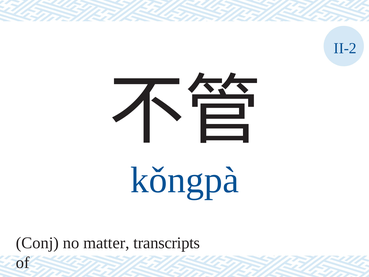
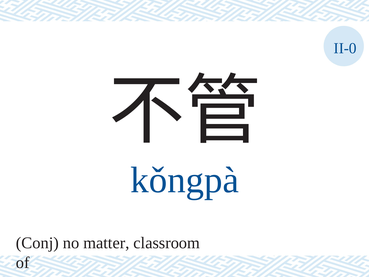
II-2: II-2 -> II-0
transcripts: transcripts -> classroom
